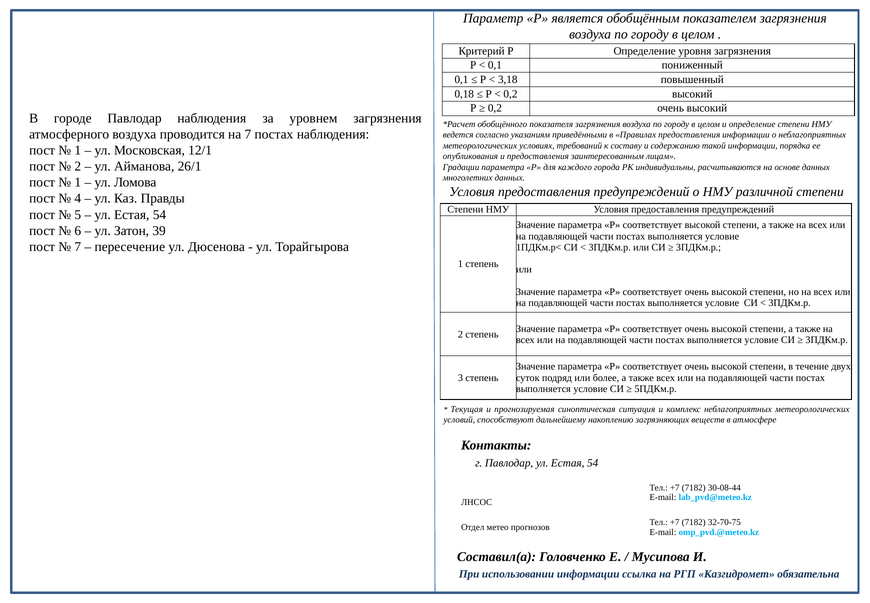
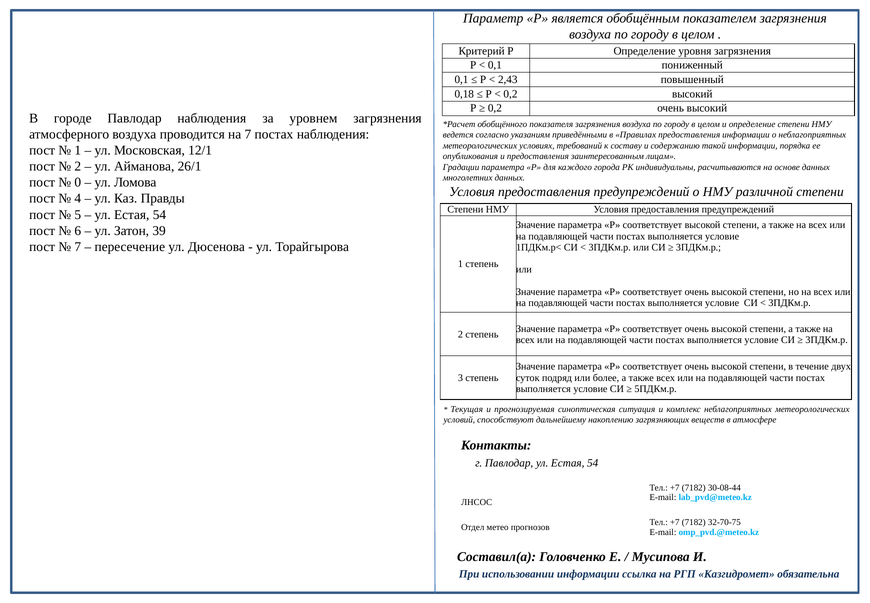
3,18: 3,18 -> 2,43
1 at (78, 182): 1 -> 0
